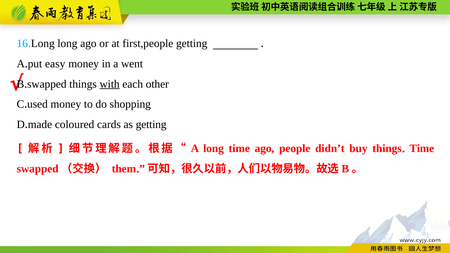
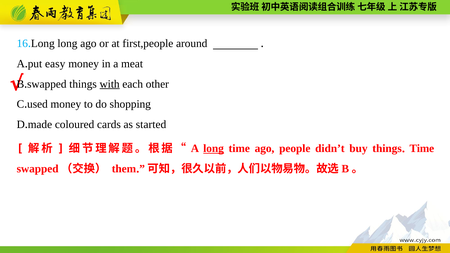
first,people getting: getting -> around
went: went -> meat
as getting: getting -> started
long at (214, 149) underline: none -> present
